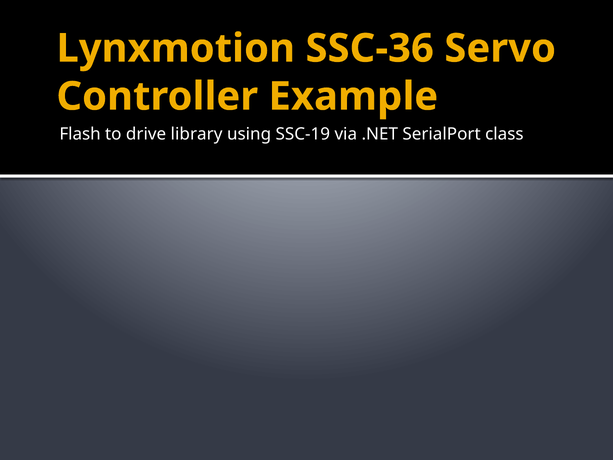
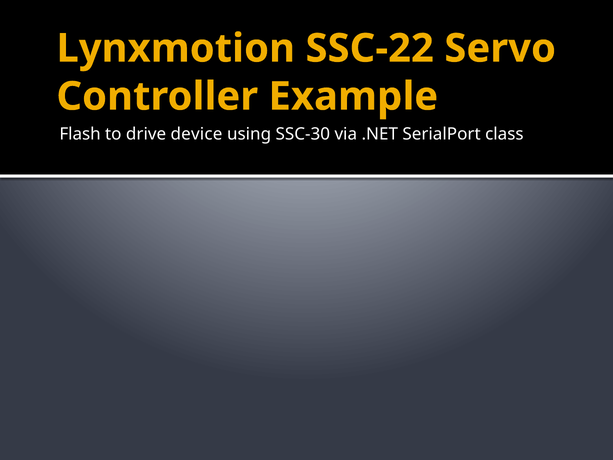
SSC-36: SSC-36 -> SSC-22
library: library -> device
SSC-19: SSC-19 -> SSC-30
